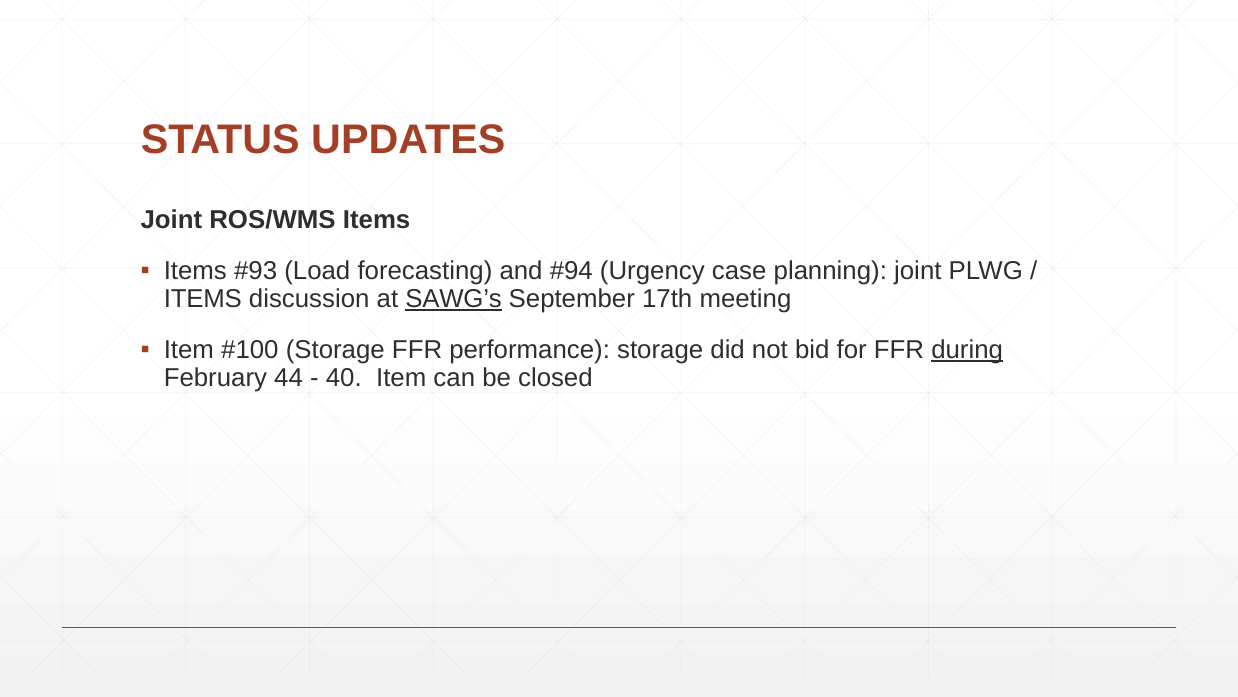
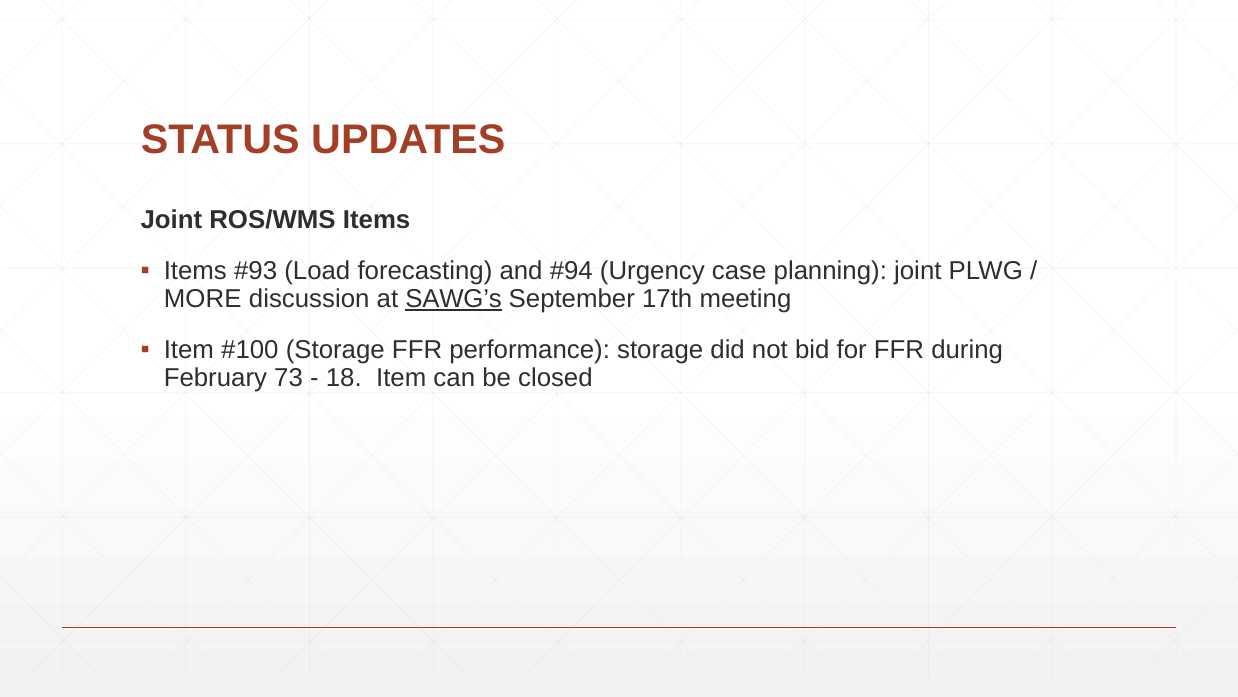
ITEMS at (203, 298): ITEMS -> MORE
during underline: present -> none
44: 44 -> 73
40: 40 -> 18
